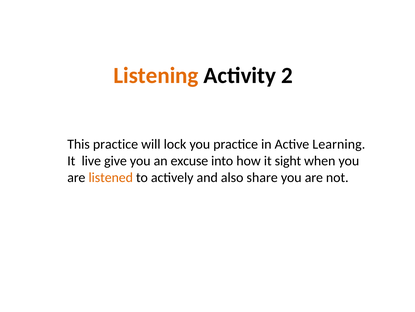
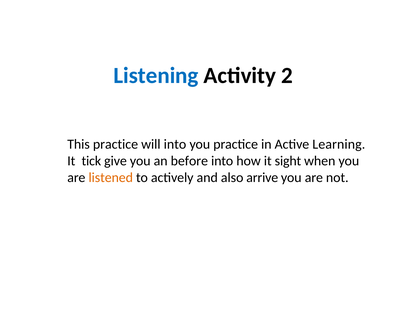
Listening colour: orange -> blue
will lock: lock -> into
live: live -> tick
excuse: excuse -> before
share: share -> arrive
